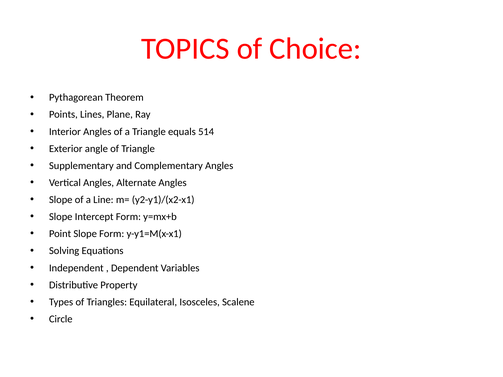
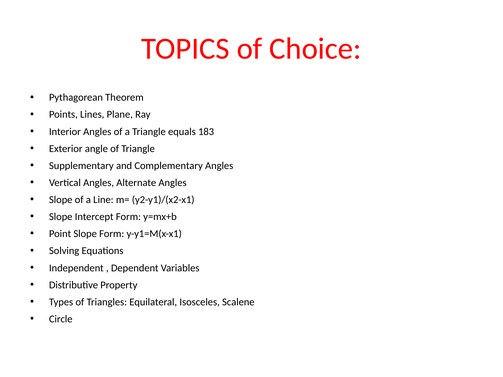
514: 514 -> 183
